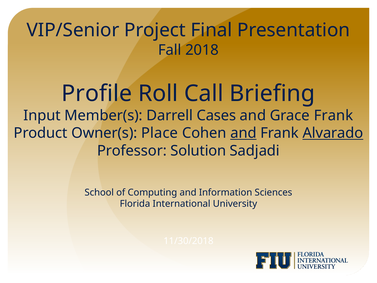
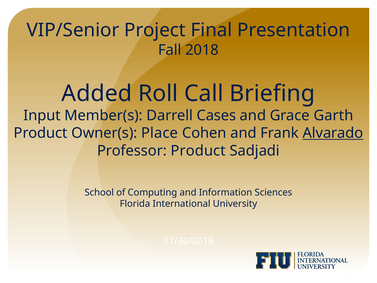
Profile: Profile -> Added
Grace Frank: Frank -> Garth
and at (243, 133) underline: present -> none
Professor Solution: Solution -> Product
